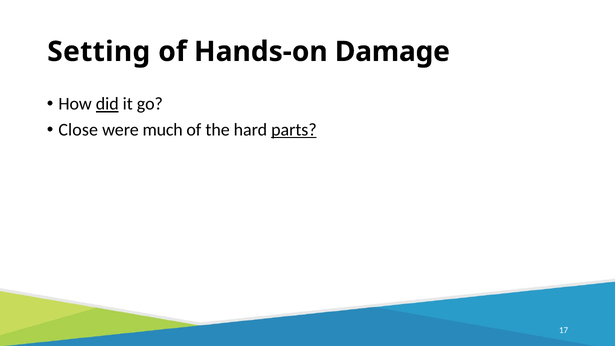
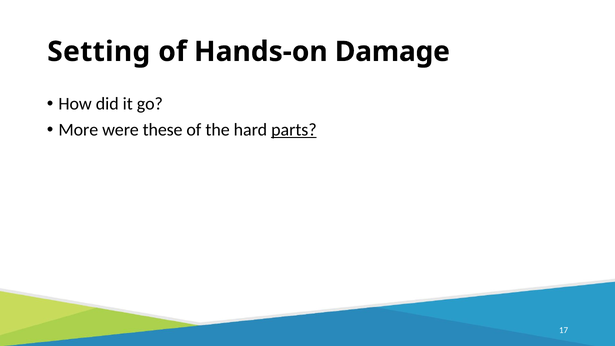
did underline: present -> none
Close: Close -> More
much: much -> these
